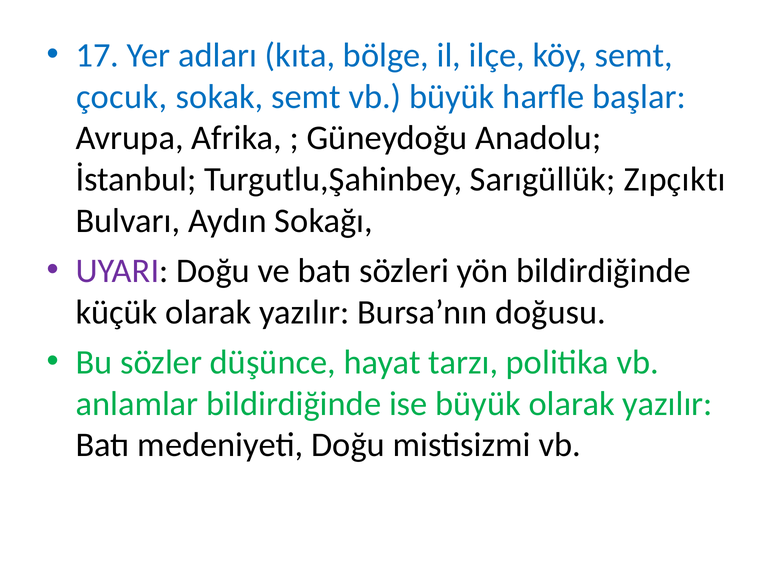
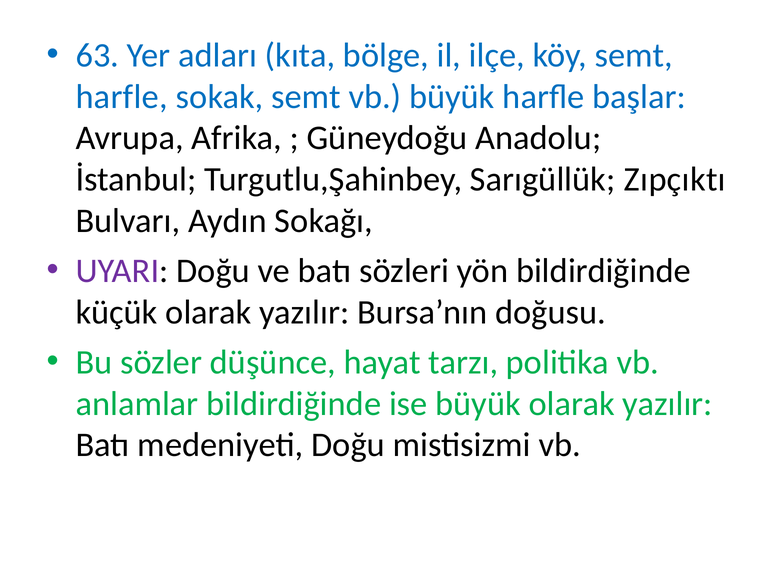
17: 17 -> 63
çocuk at (122, 97): çocuk -> harfle
